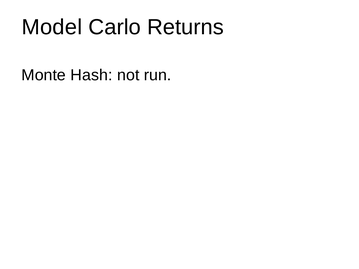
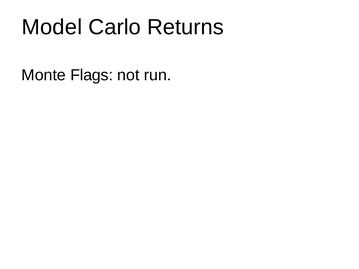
Hash: Hash -> Flags
